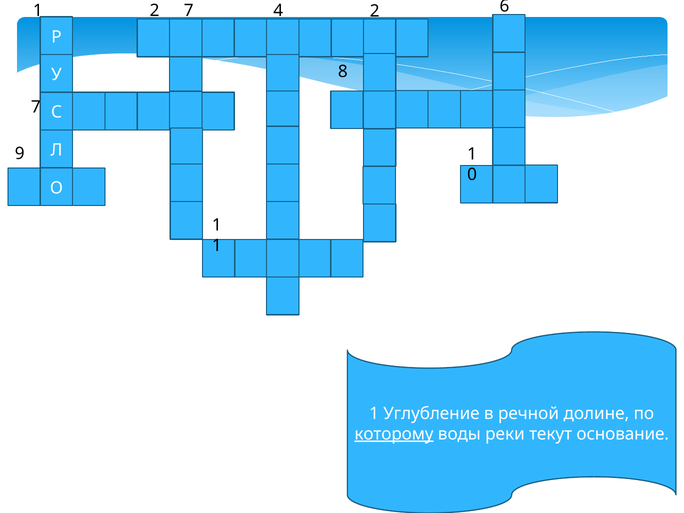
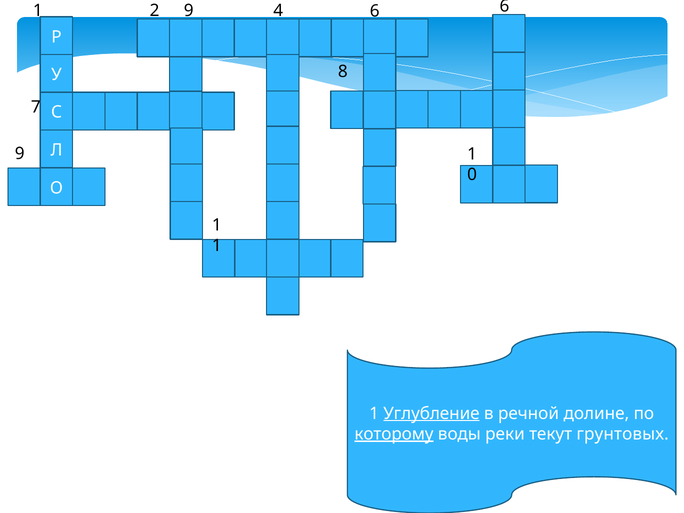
2 7: 7 -> 9
4 2: 2 -> 6
Углубление underline: none -> present
основание: основание -> грунтовых
